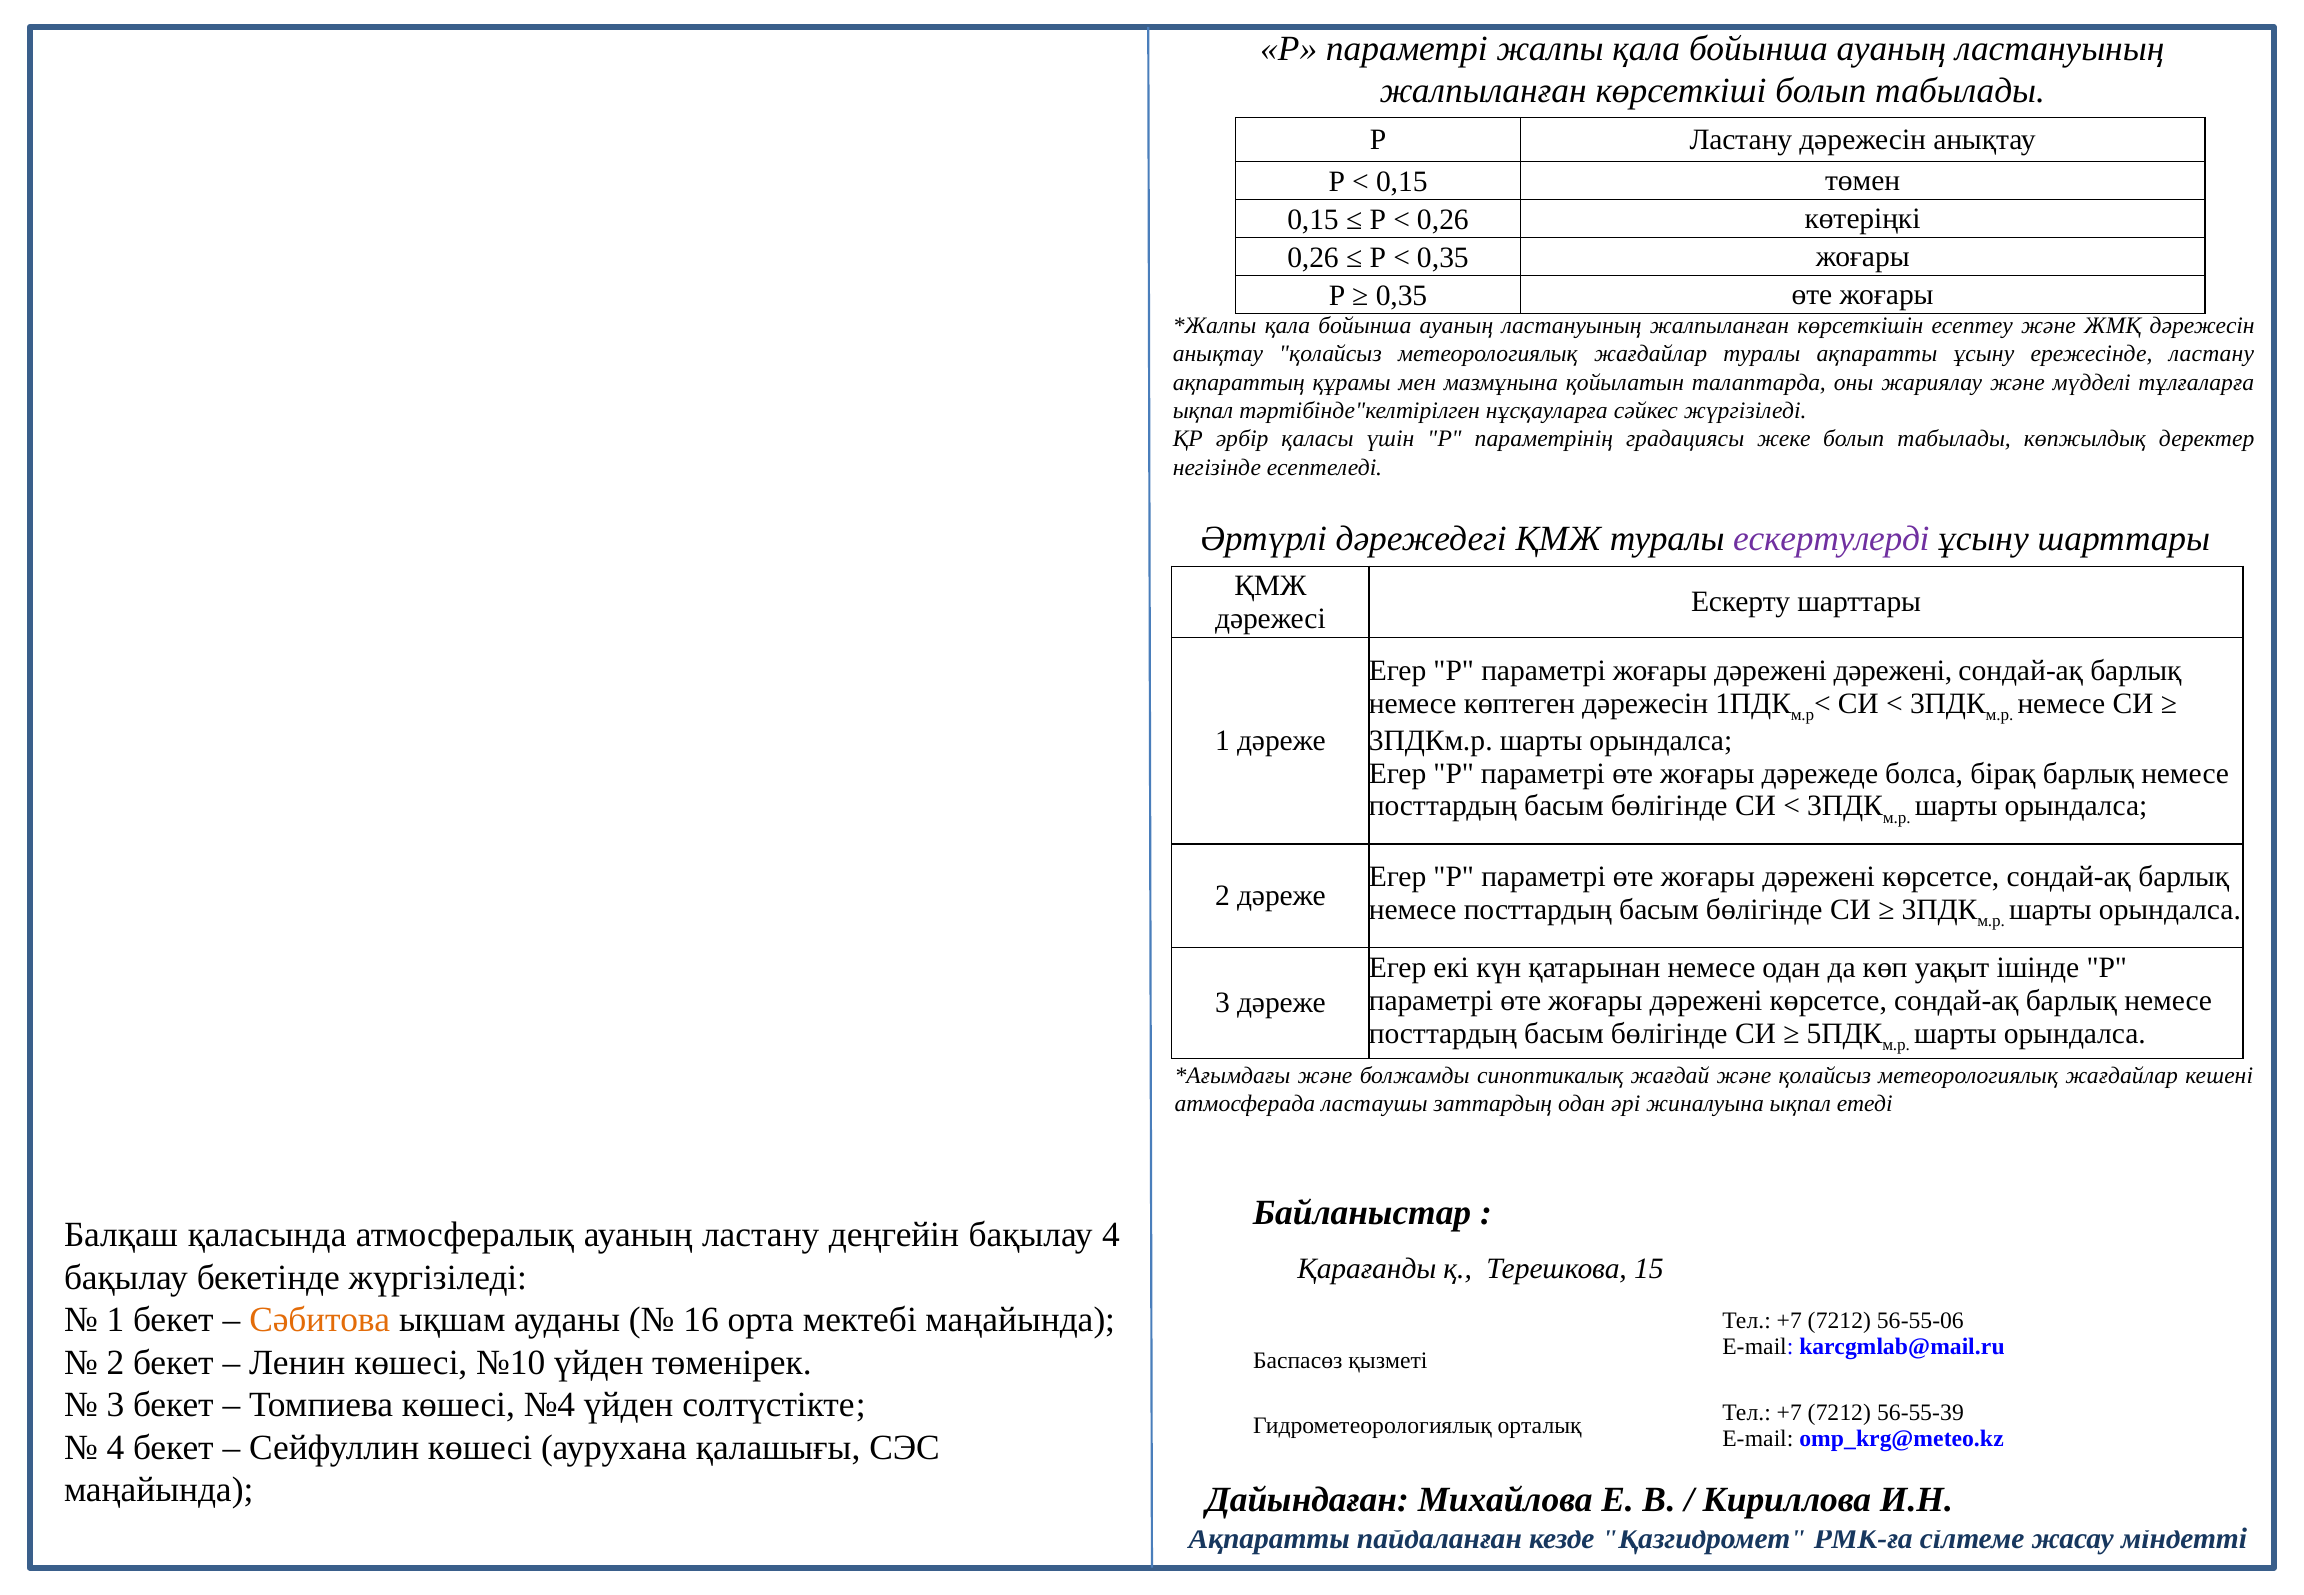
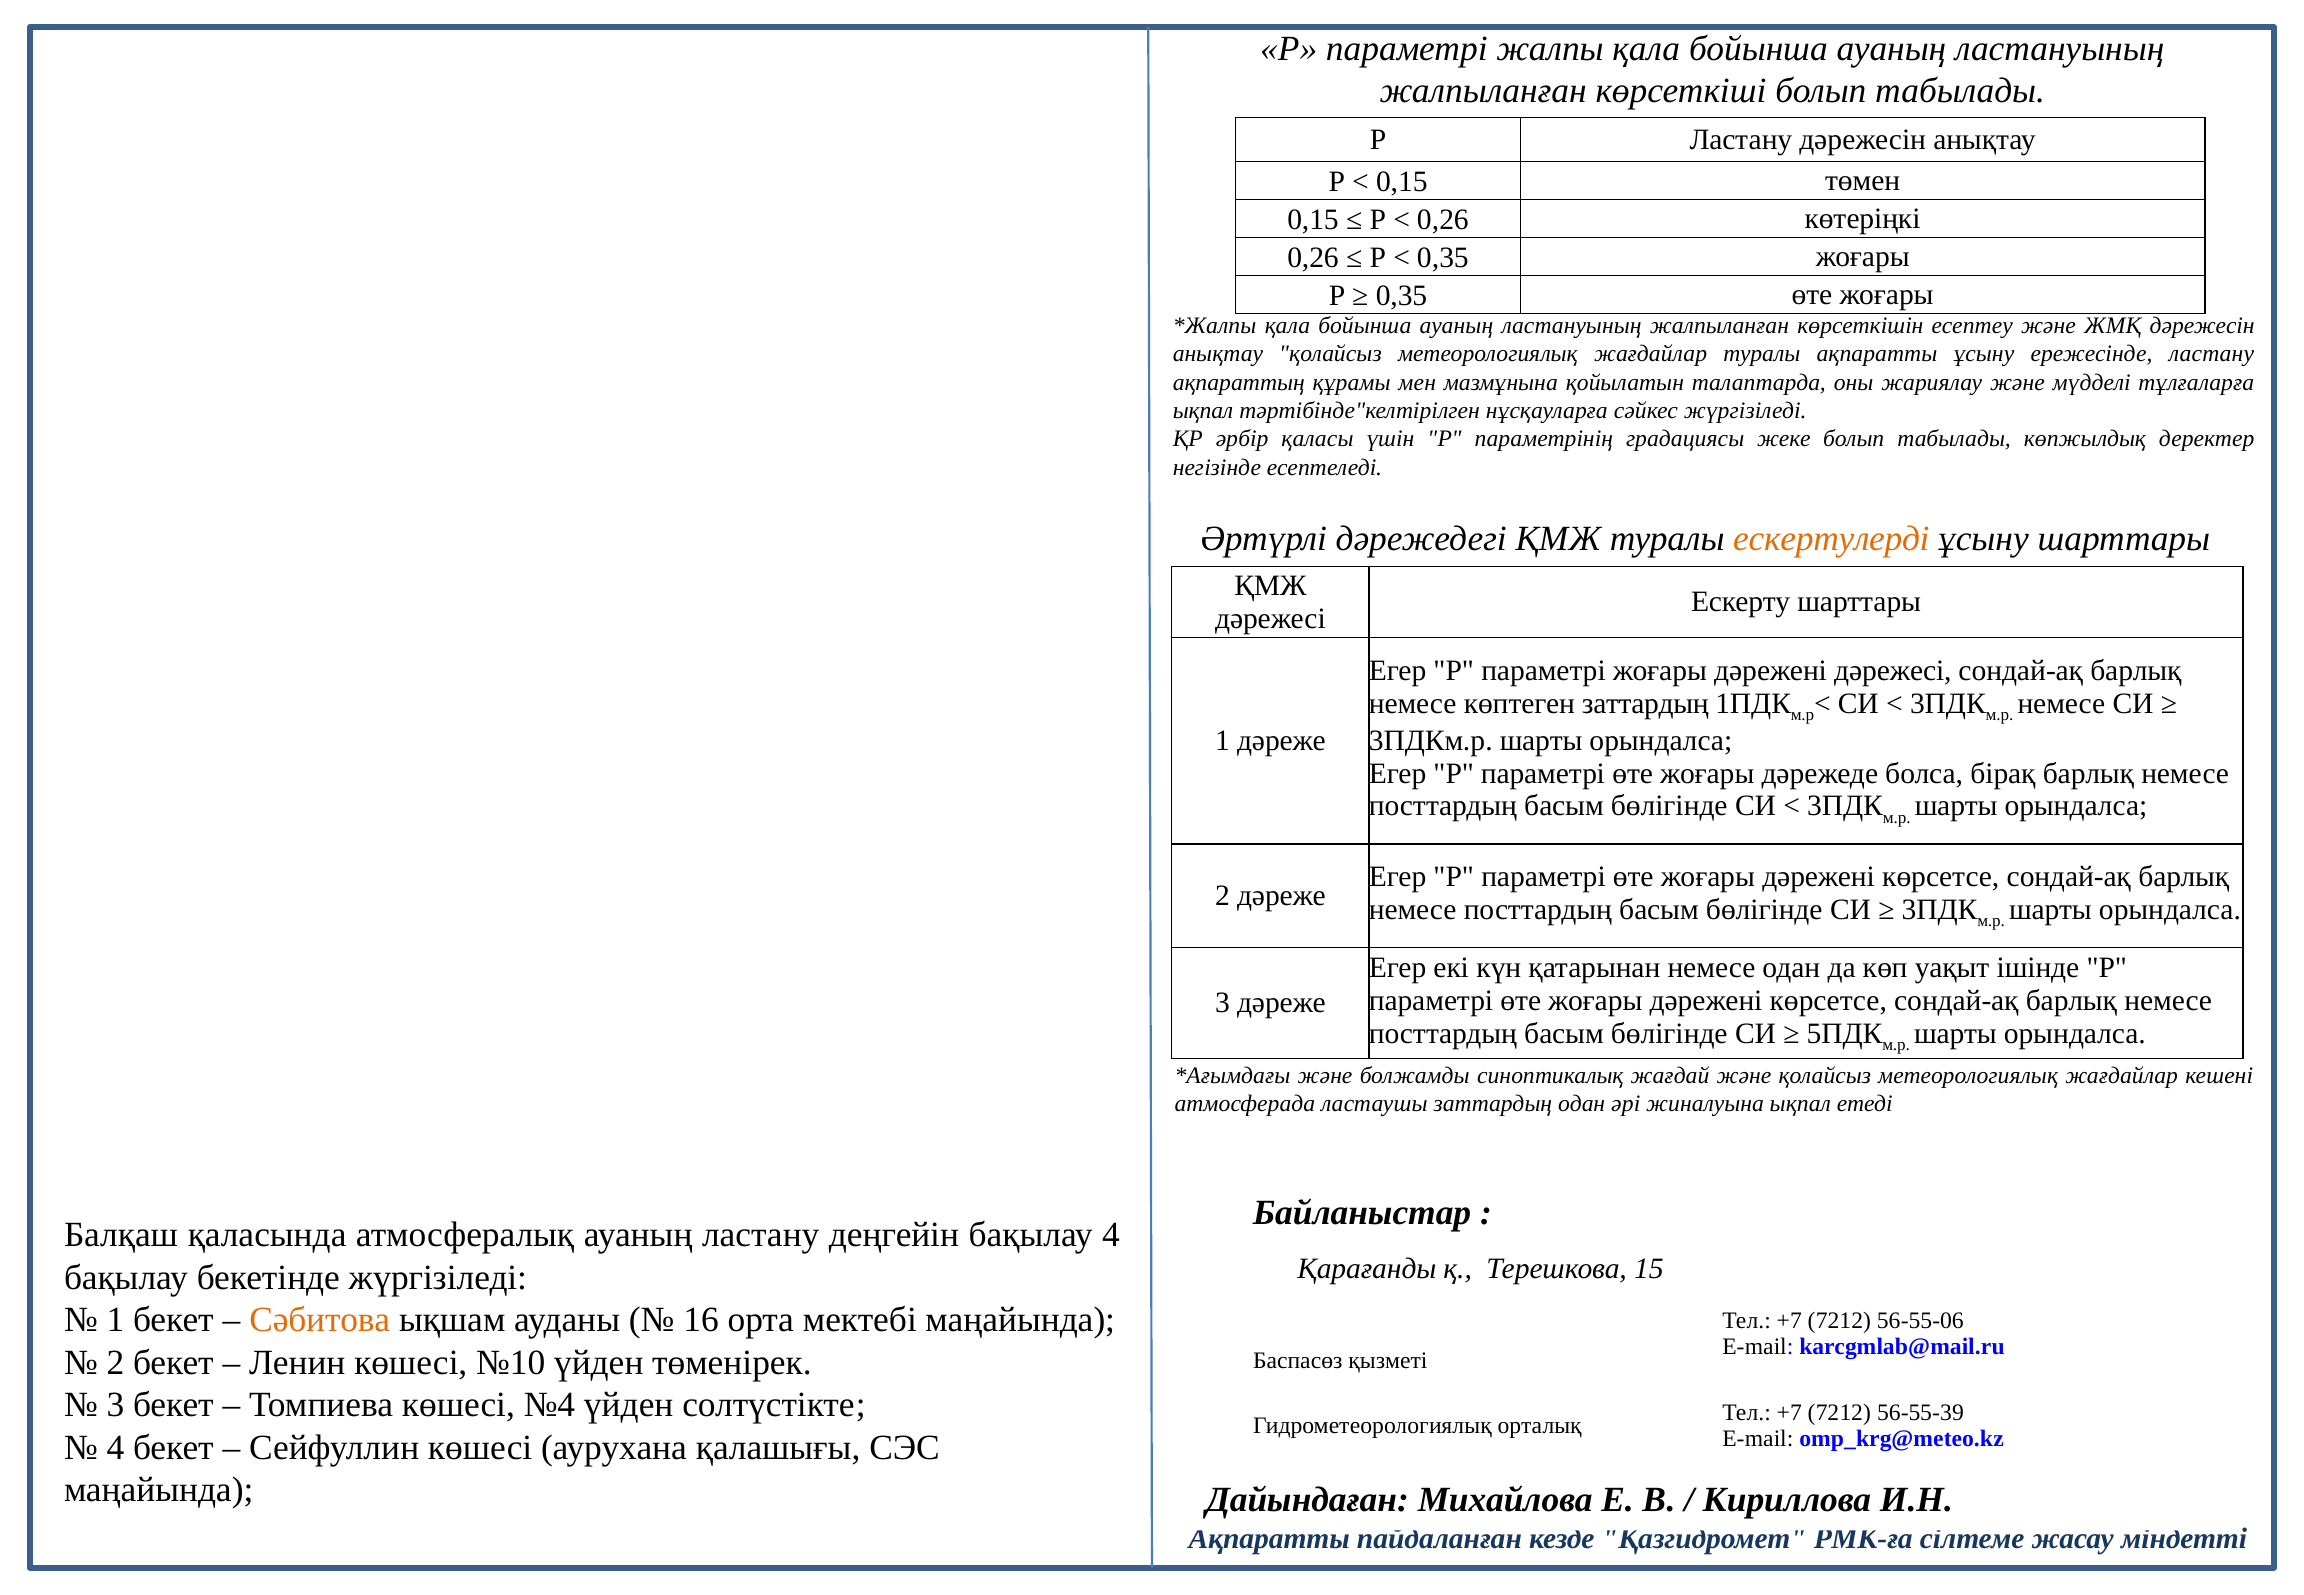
ескертулерді colour: purple -> orange
дәрежені дәрежені: дәрежені -> дәрежесі
көптеген дәрежесін: дәрежесін -> заттардың
